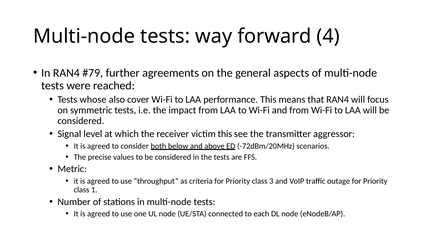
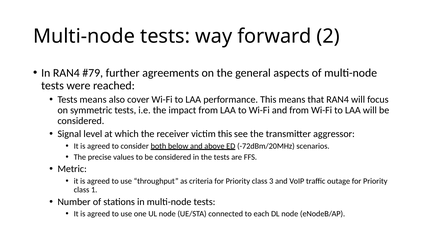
4: 4 -> 2
Tests whose: whose -> means
